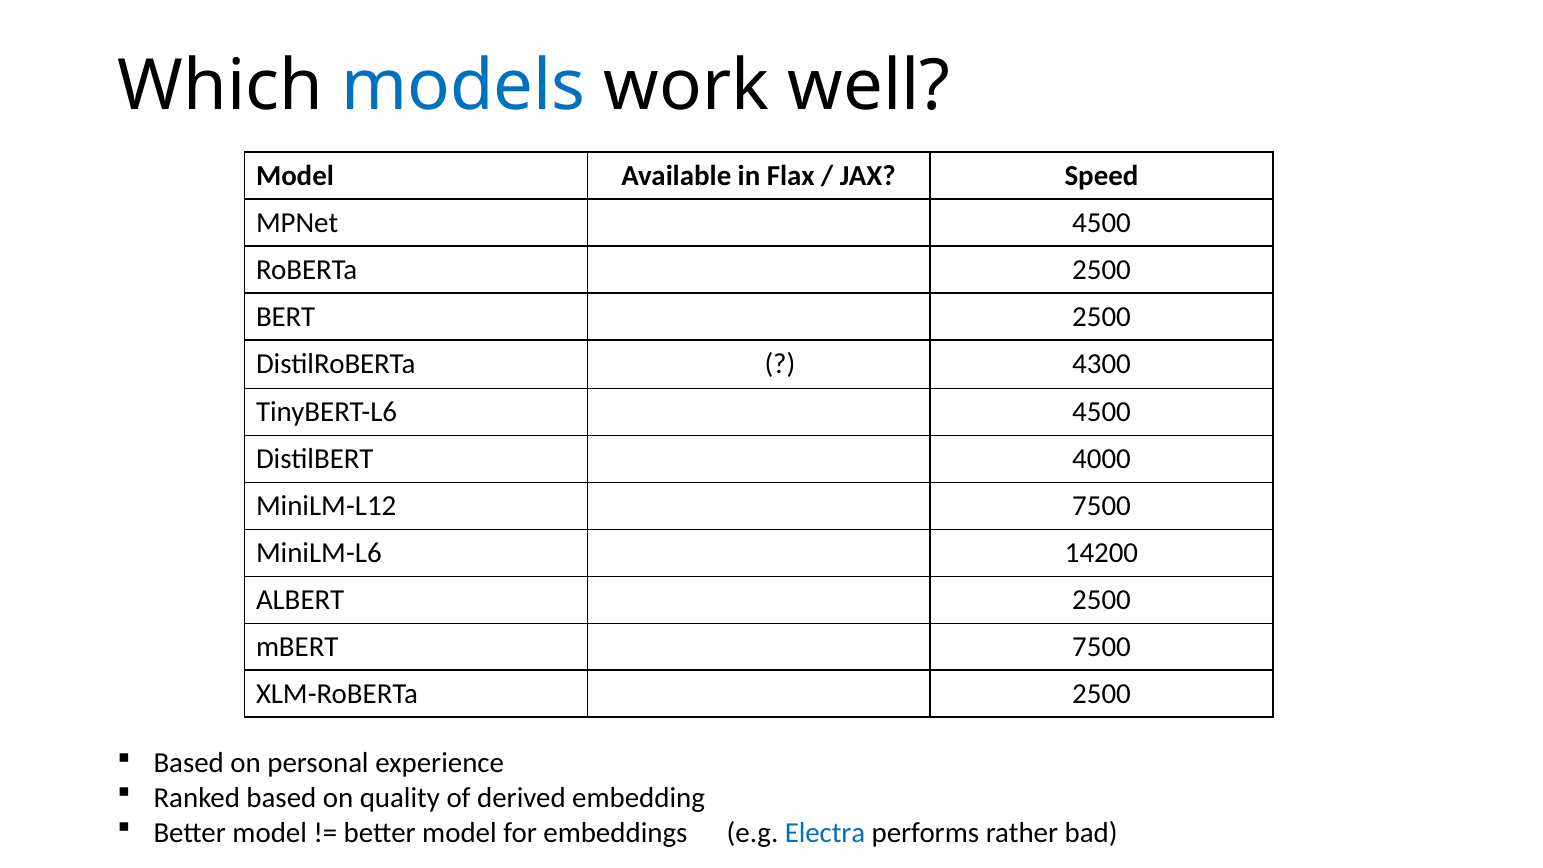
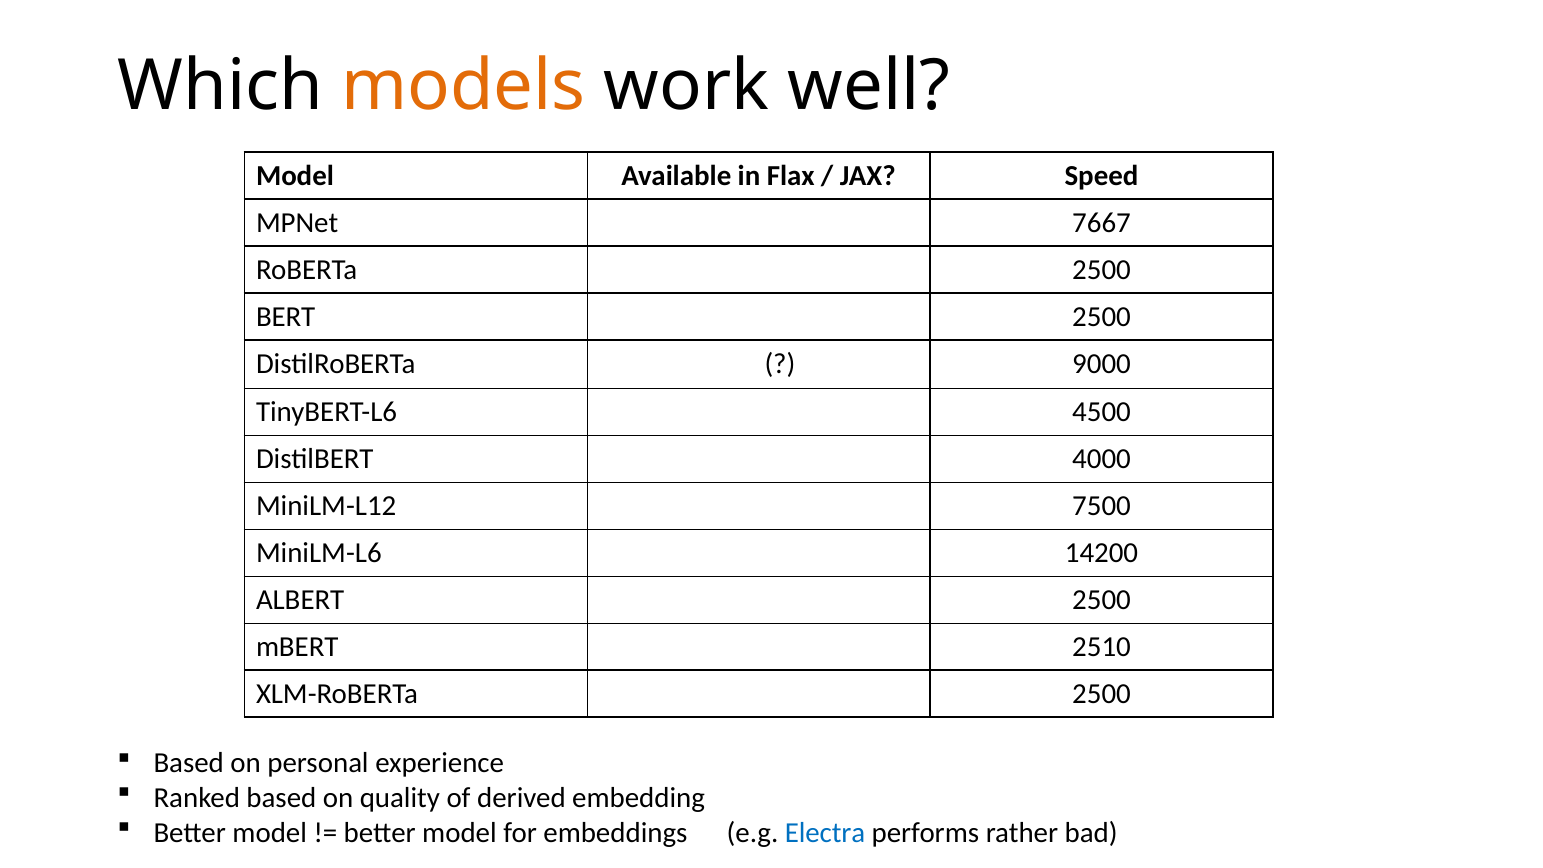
models colour: blue -> orange
4500 at (1102, 223): 4500 -> 7667
4300: 4300 -> 9000
7500 at (1102, 647): 7500 -> 2510
